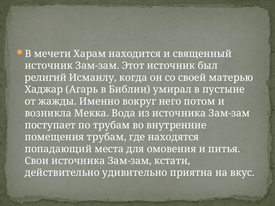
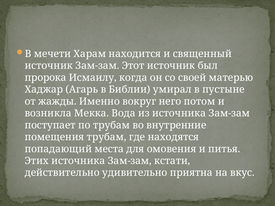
религий: религий -> пророка
Свои: Свои -> Этих
